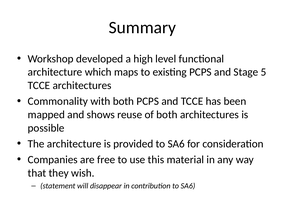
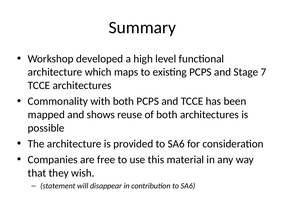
5: 5 -> 7
